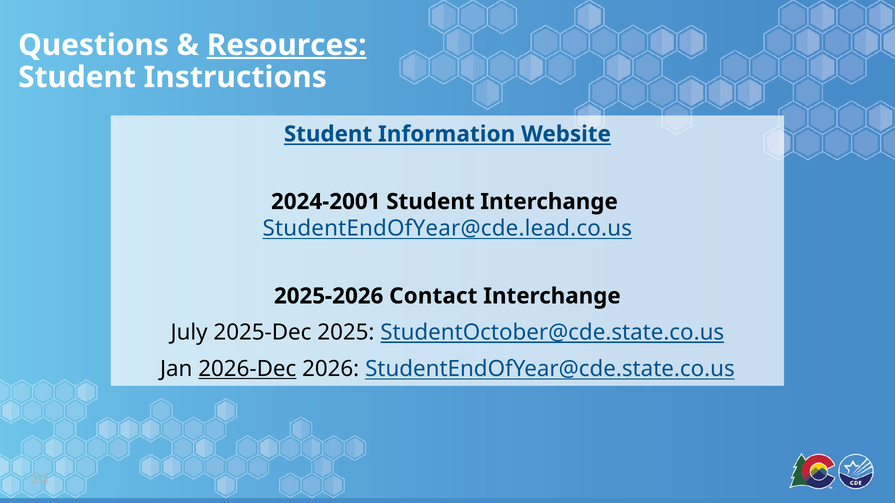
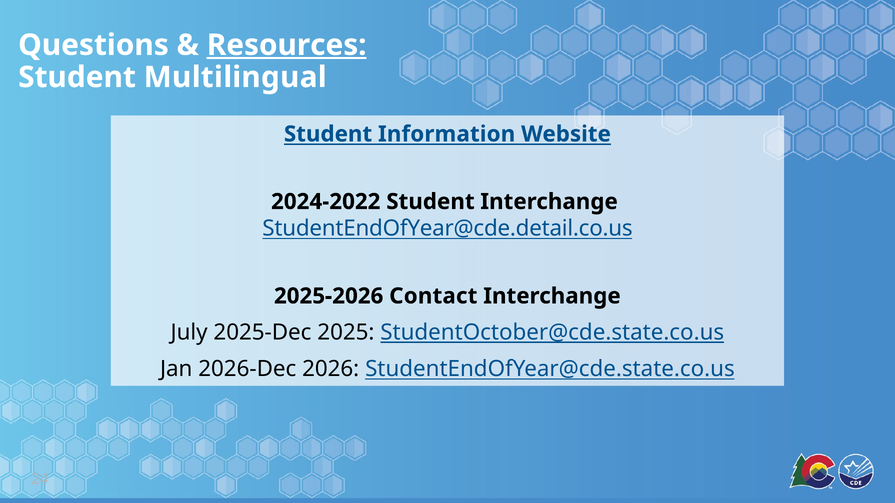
Instructions: Instructions -> Multilingual
2024-2001: 2024-2001 -> 2024-2022
StudentEndOfYear@cde.lead.co.us: StudentEndOfYear@cde.lead.co.us -> StudentEndOfYear@cde.detail.co.us
2026-Dec underline: present -> none
